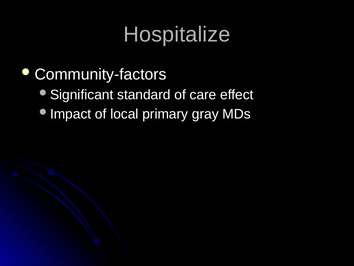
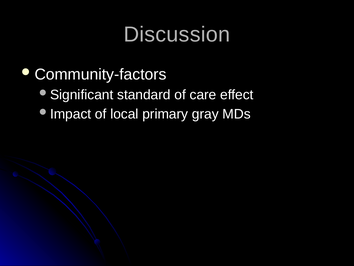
Hospitalize: Hospitalize -> Discussion
